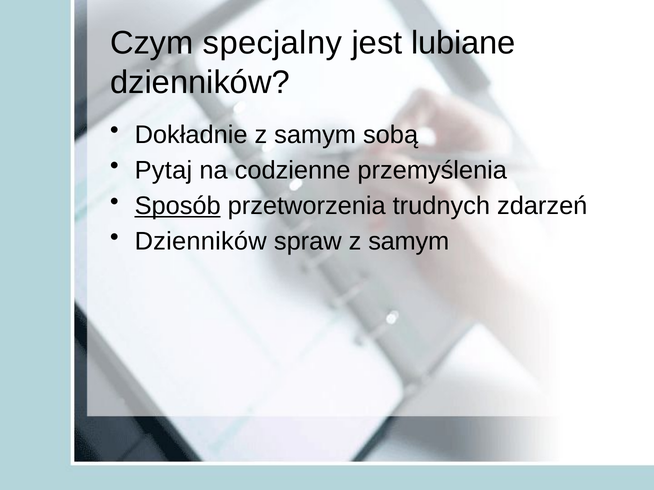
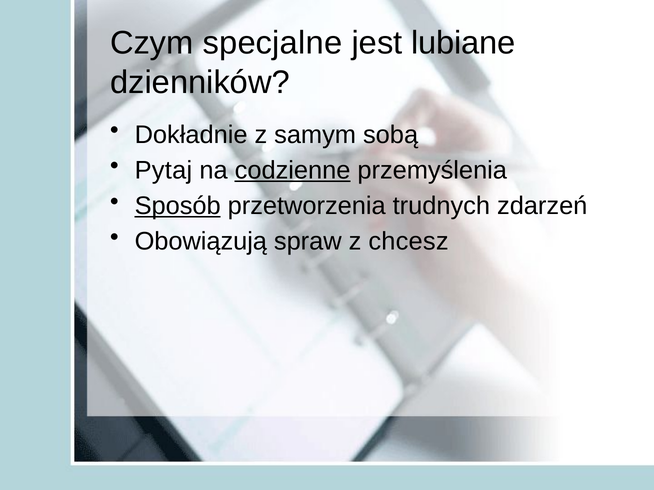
specjalny: specjalny -> specjalne
codzienne underline: none -> present
Dzienników at (201, 242): Dzienników -> Obowiązują
spraw z samym: samym -> chcesz
